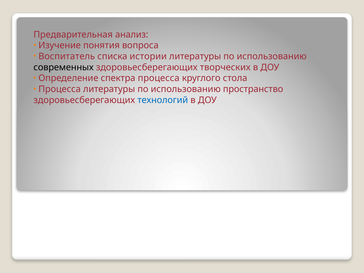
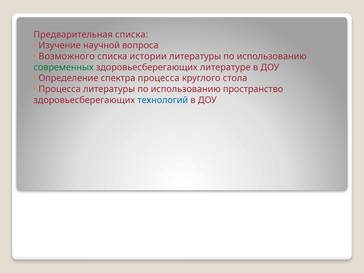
Предварительная анализ: анализ -> списка
понятия: понятия -> научной
Воспитатель: Воспитатель -> Возможного
современных colour: black -> green
творческих: творческих -> литературе
